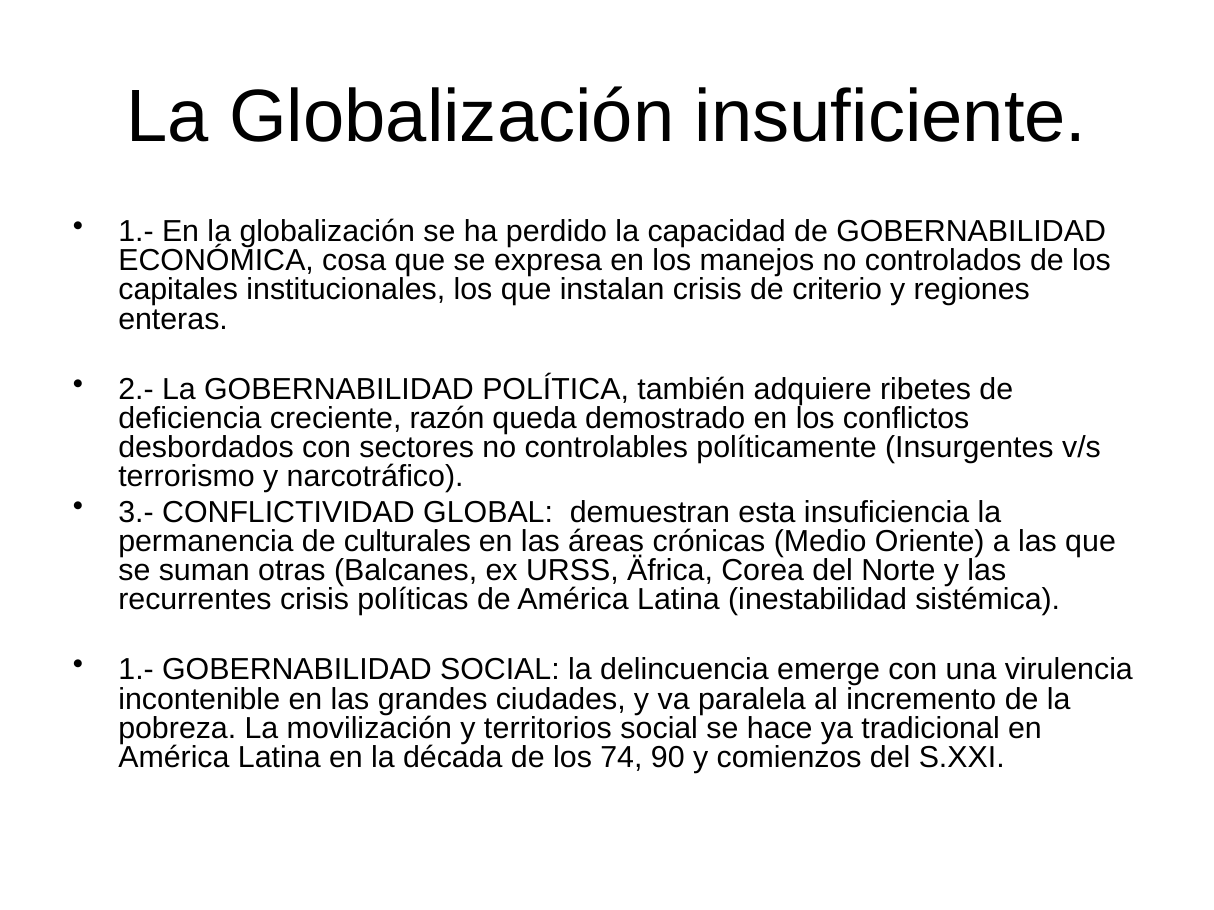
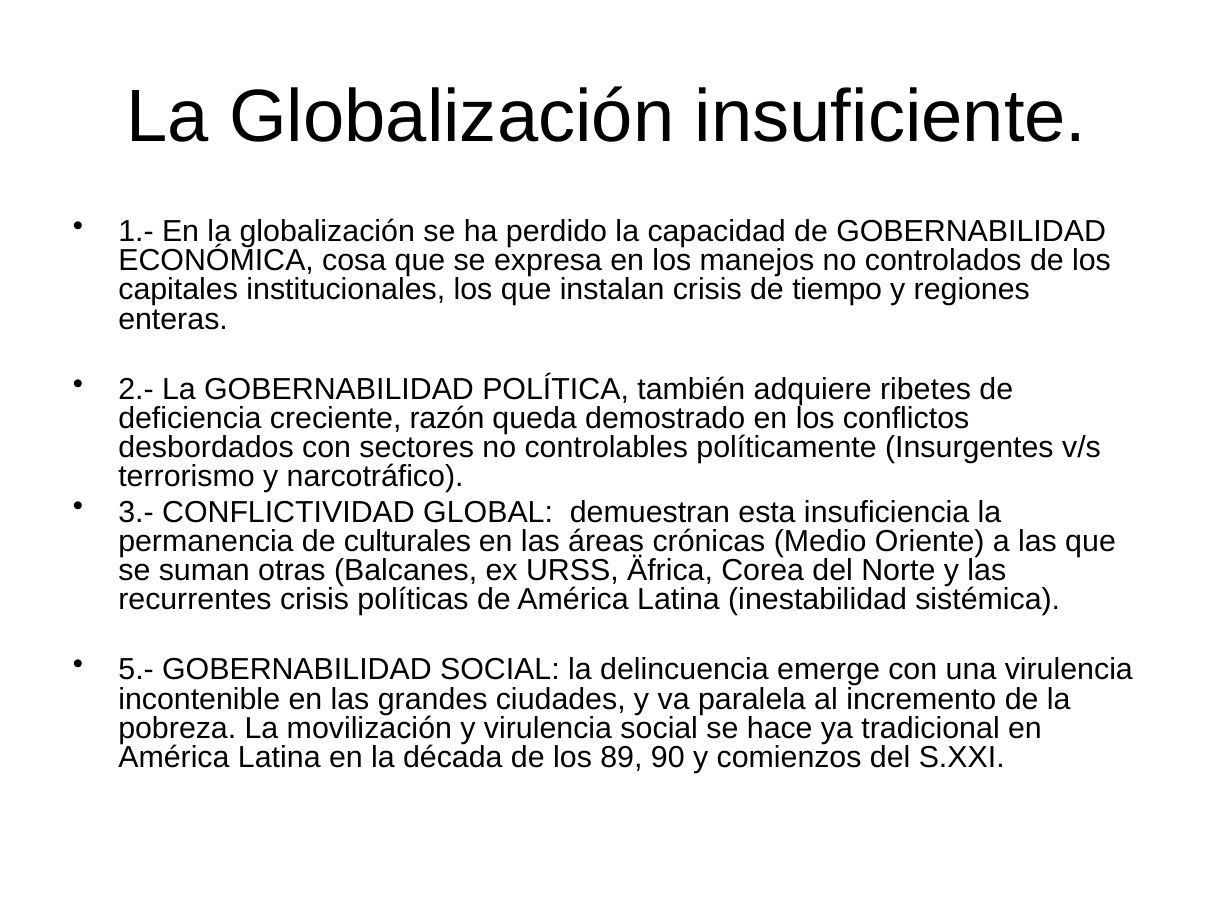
criterio: criterio -> tiempo
1.- at (136, 670): 1.- -> 5.-
y territorios: territorios -> virulencia
74: 74 -> 89
